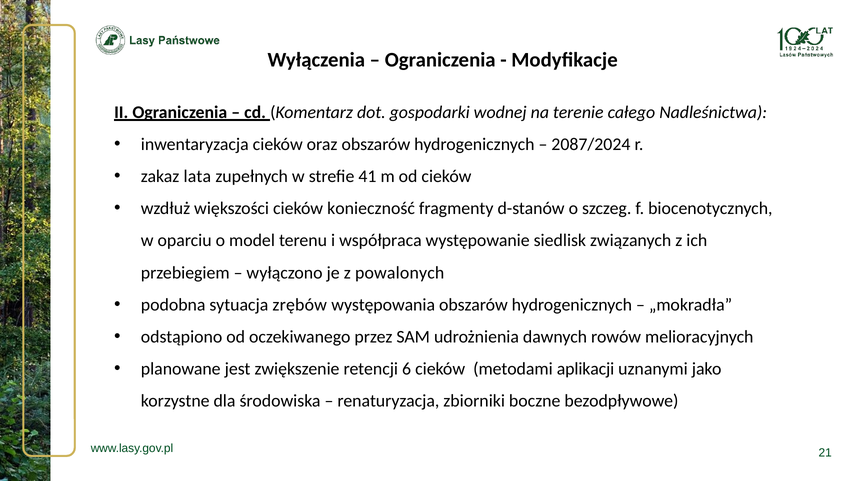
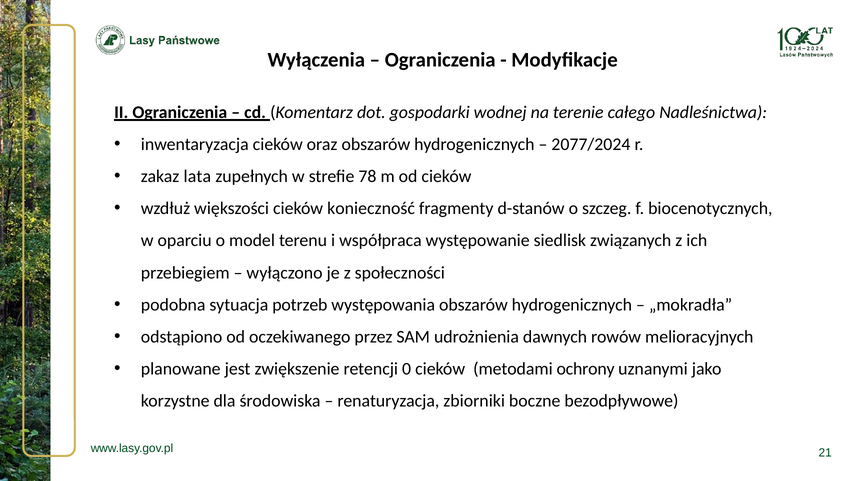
2087/2024: 2087/2024 -> 2077/2024
41: 41 -> 78
powalonych: powalonych -> społeczności
zrębów: zrębów -> potrzeb
6: 6 -> 0
aplikacji: aplikacji -> ochrony
